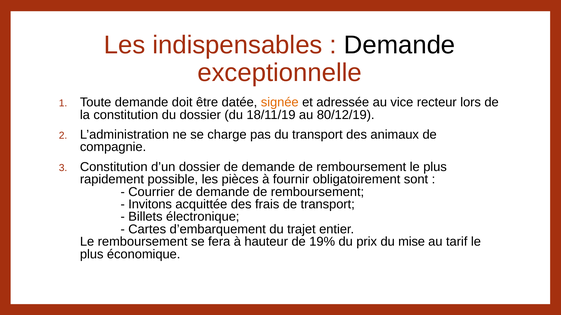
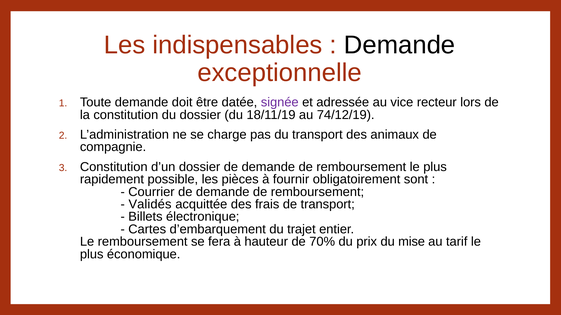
signée colour: orange -> purple
80/12/19: 80/12/19 -> 74/12/19
Invitons: Invitons -> Validés
19%: 19% -> 70%
